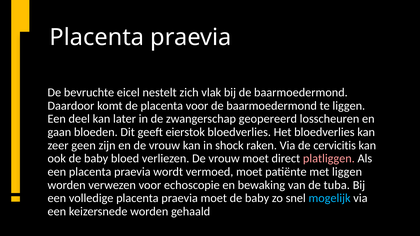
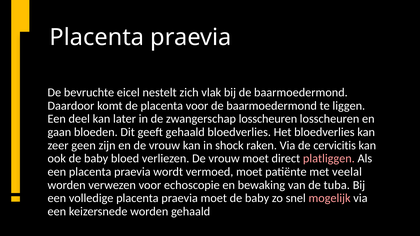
zwangerschap geopereerd: geopereerd -> losscheuren
geeft eierstok: eierstok -> gehaald
met liggen: liggen -> veelal
mogelijk colour: light blue -> pink
